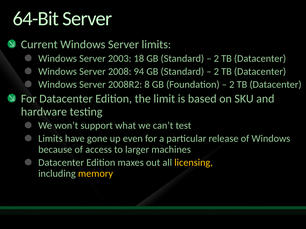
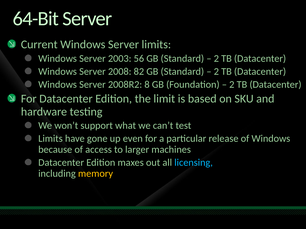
18: 18 -> 56
94: 94 -> 82
licensing colour: yellow -> light blue
